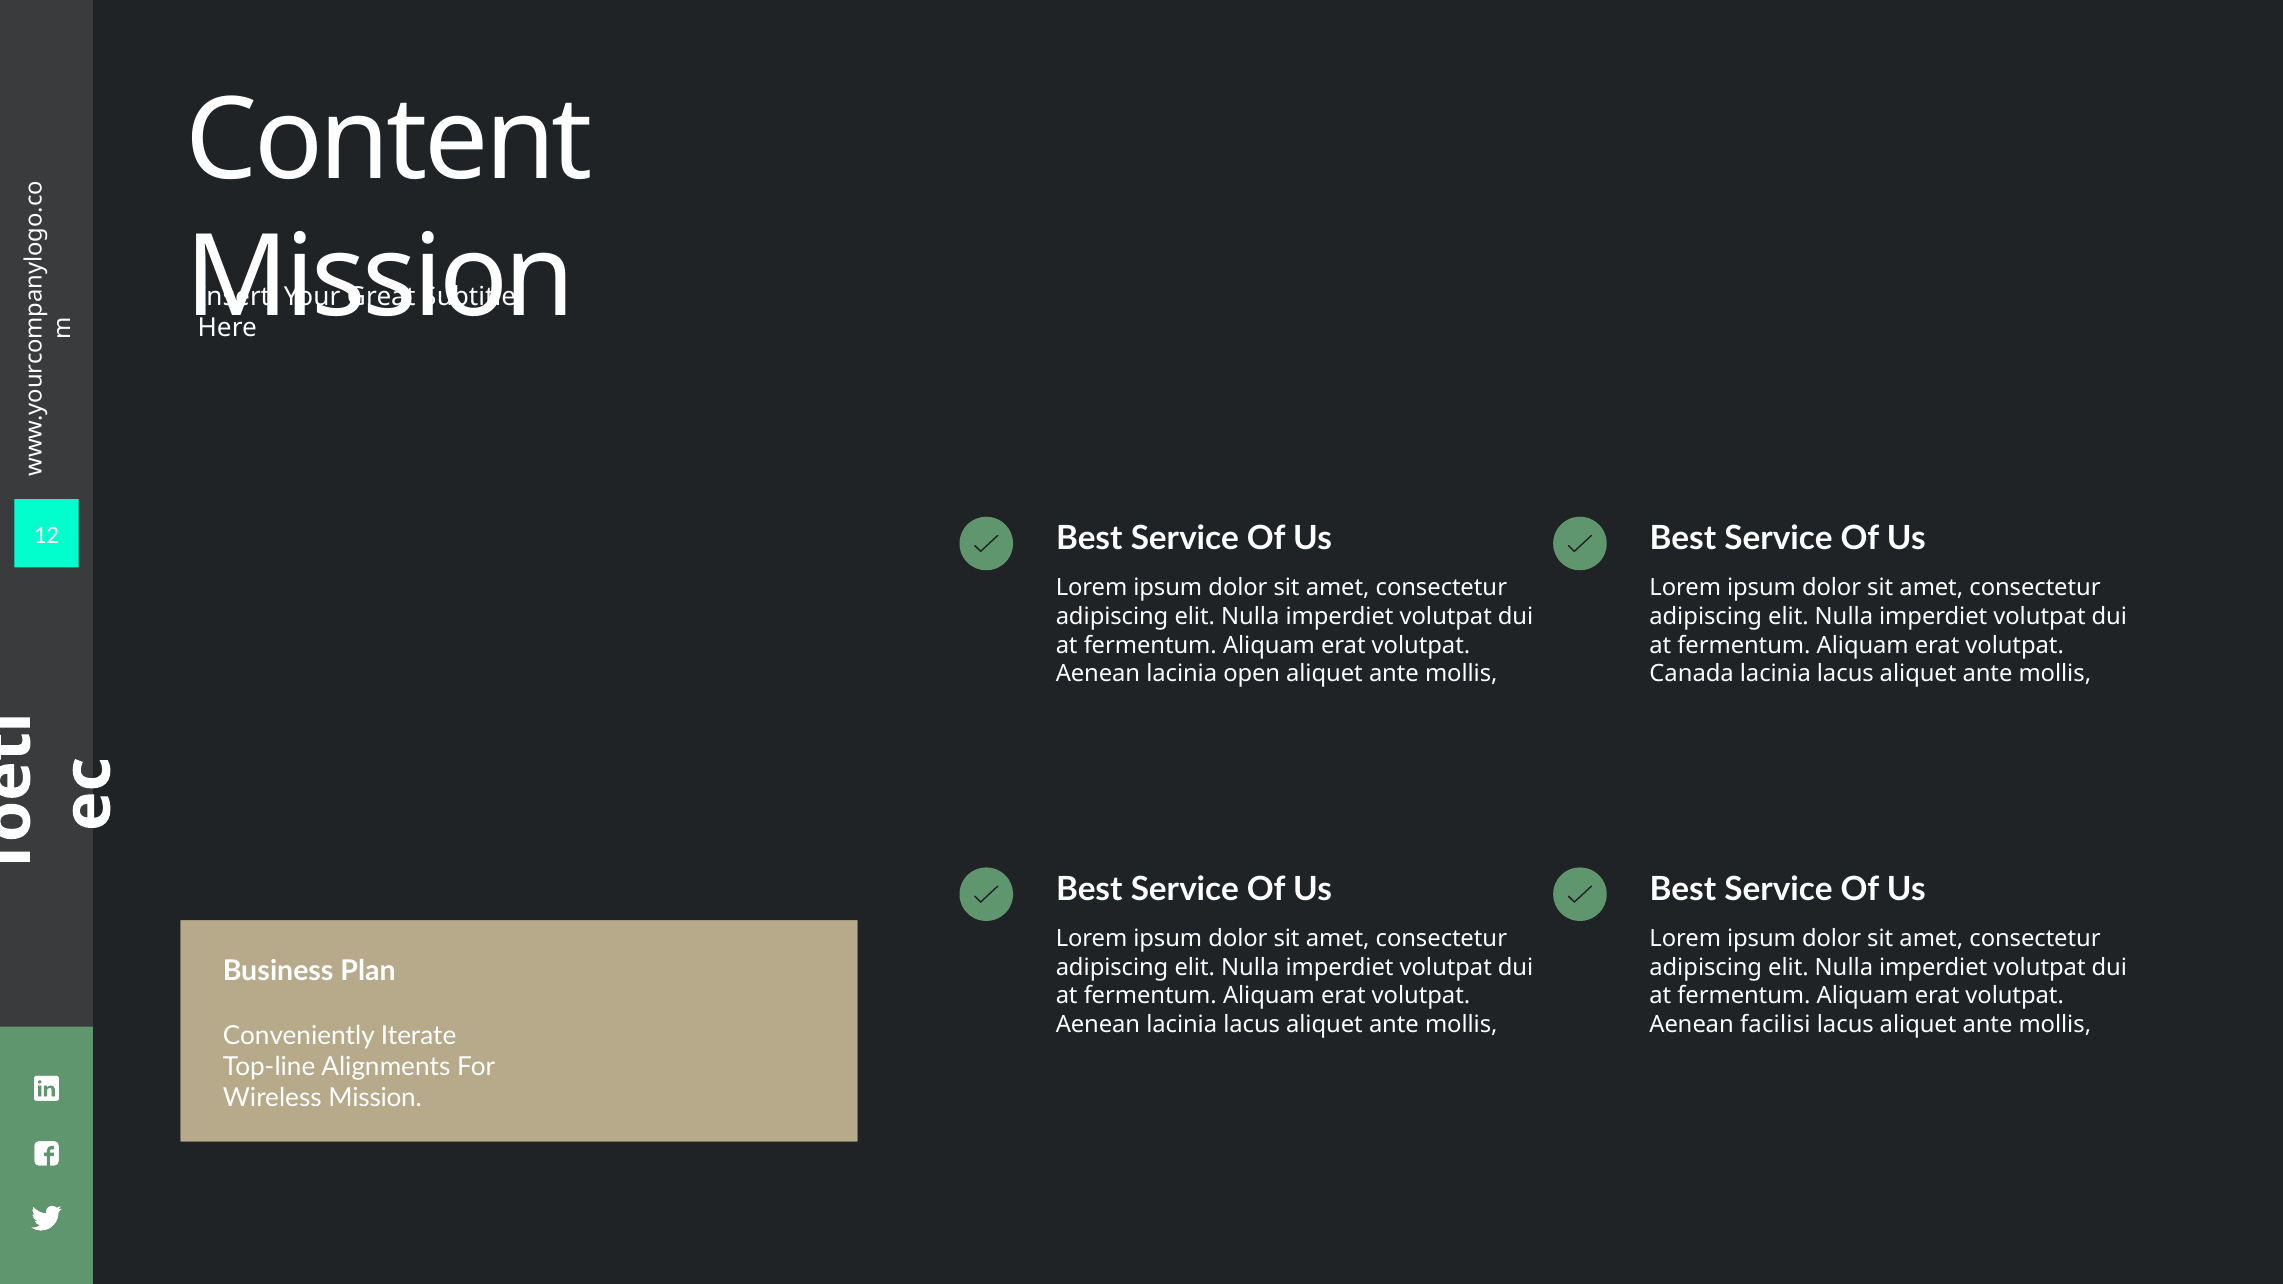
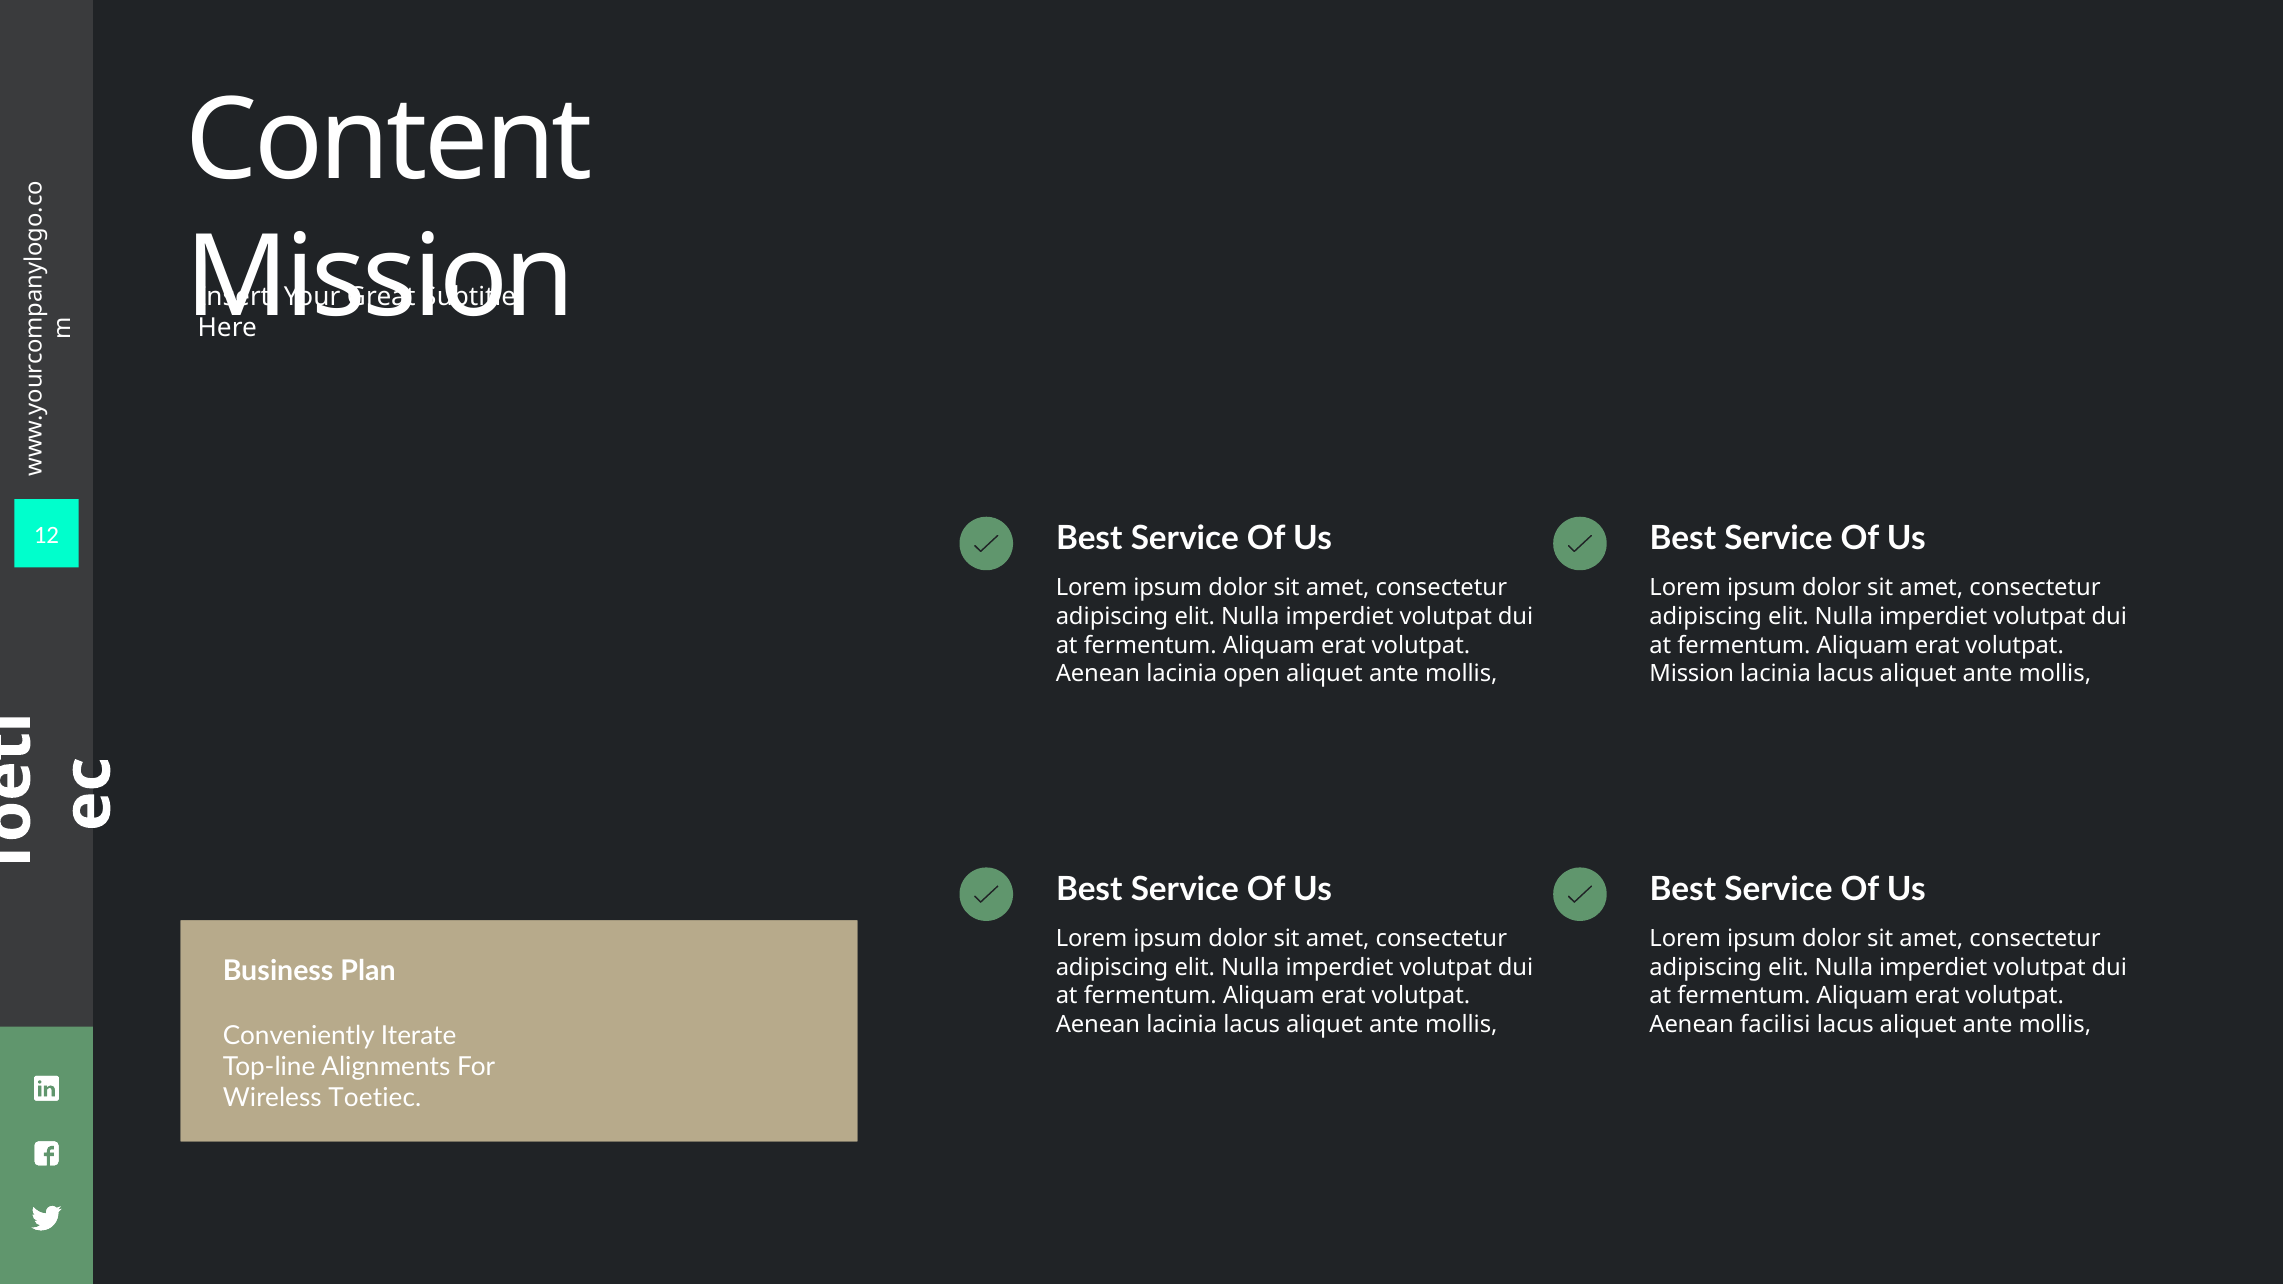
Canada at (1692, 674): Canada -> Mission
Wireless Mission: Mission -> Toetiec
